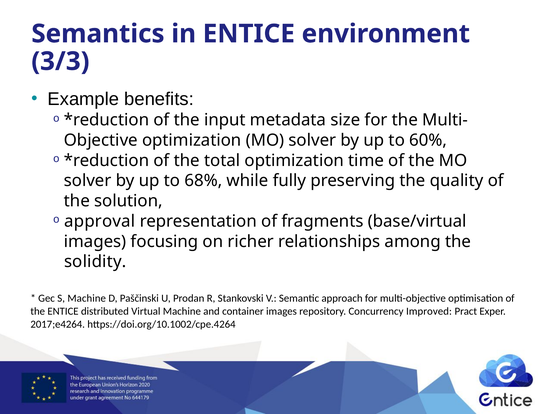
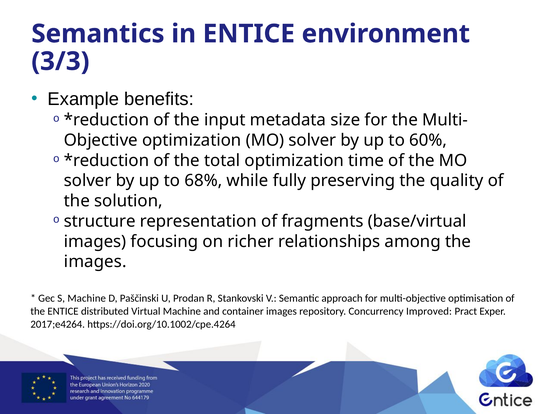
approval: approval -> structure
solidity at (95, 262): solidity -> images
